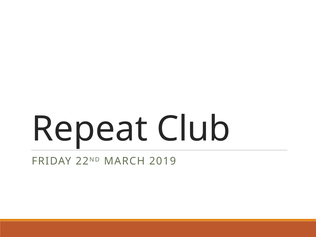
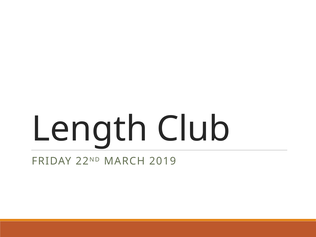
Repeat: Repeat -> Length
